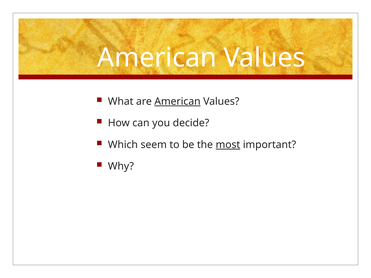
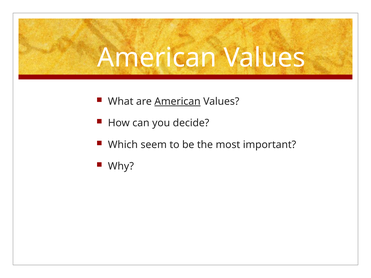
most underline: present -> none
